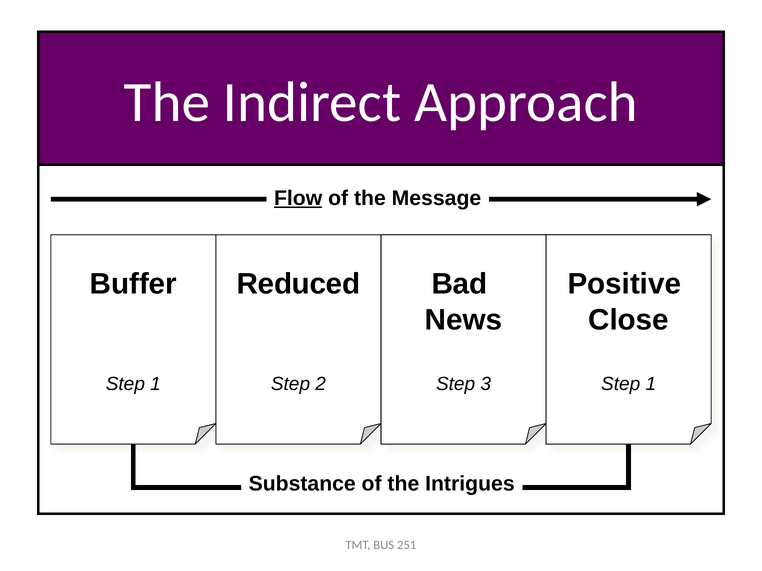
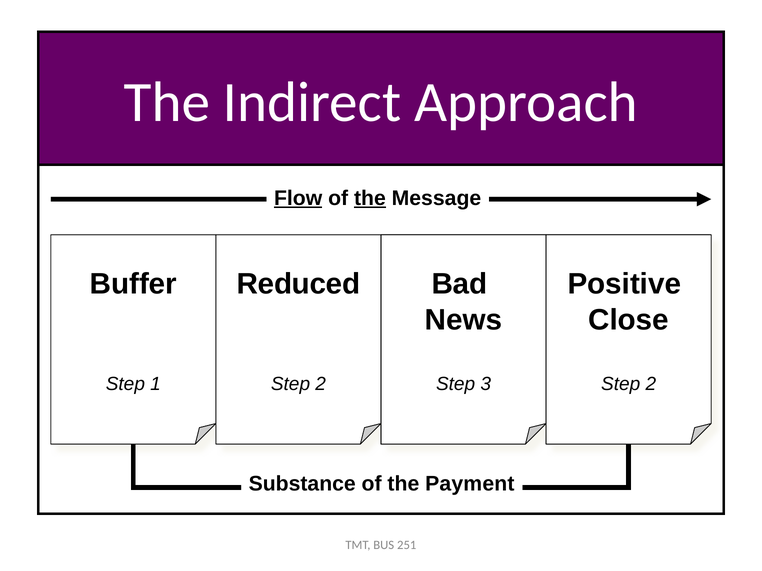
the at (370, 198) underline: none -> present
1 at (651, 384): 1 -> 2
Intrigues: Intrigues -> Payment
